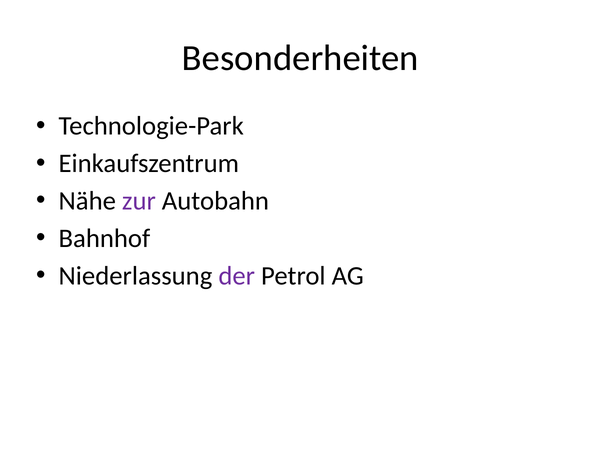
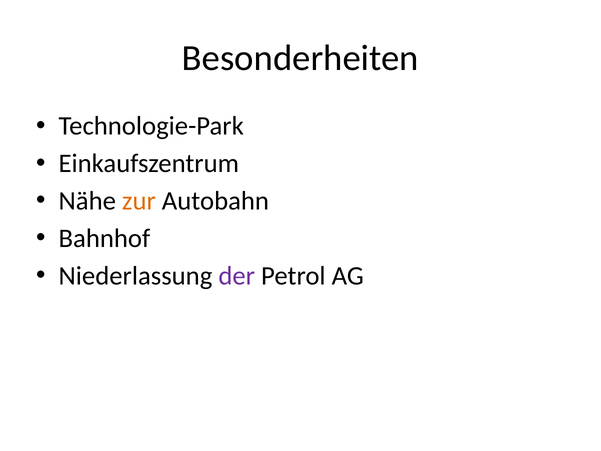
zur colour: purple -> orange
